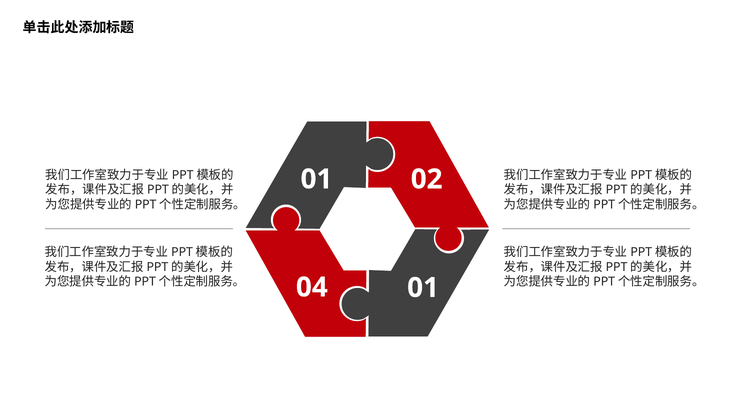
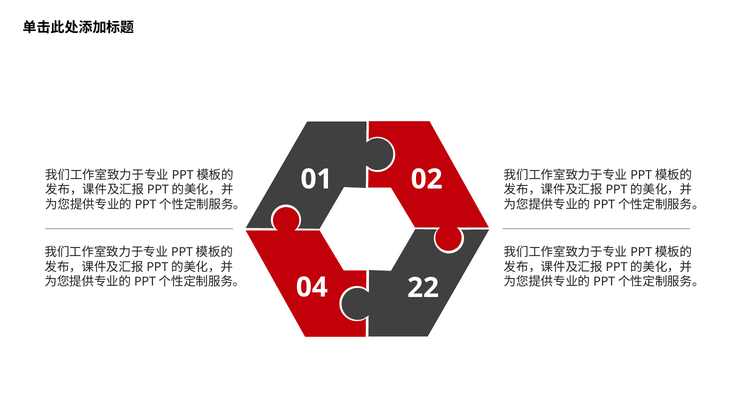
04 01: 01 -> 22
